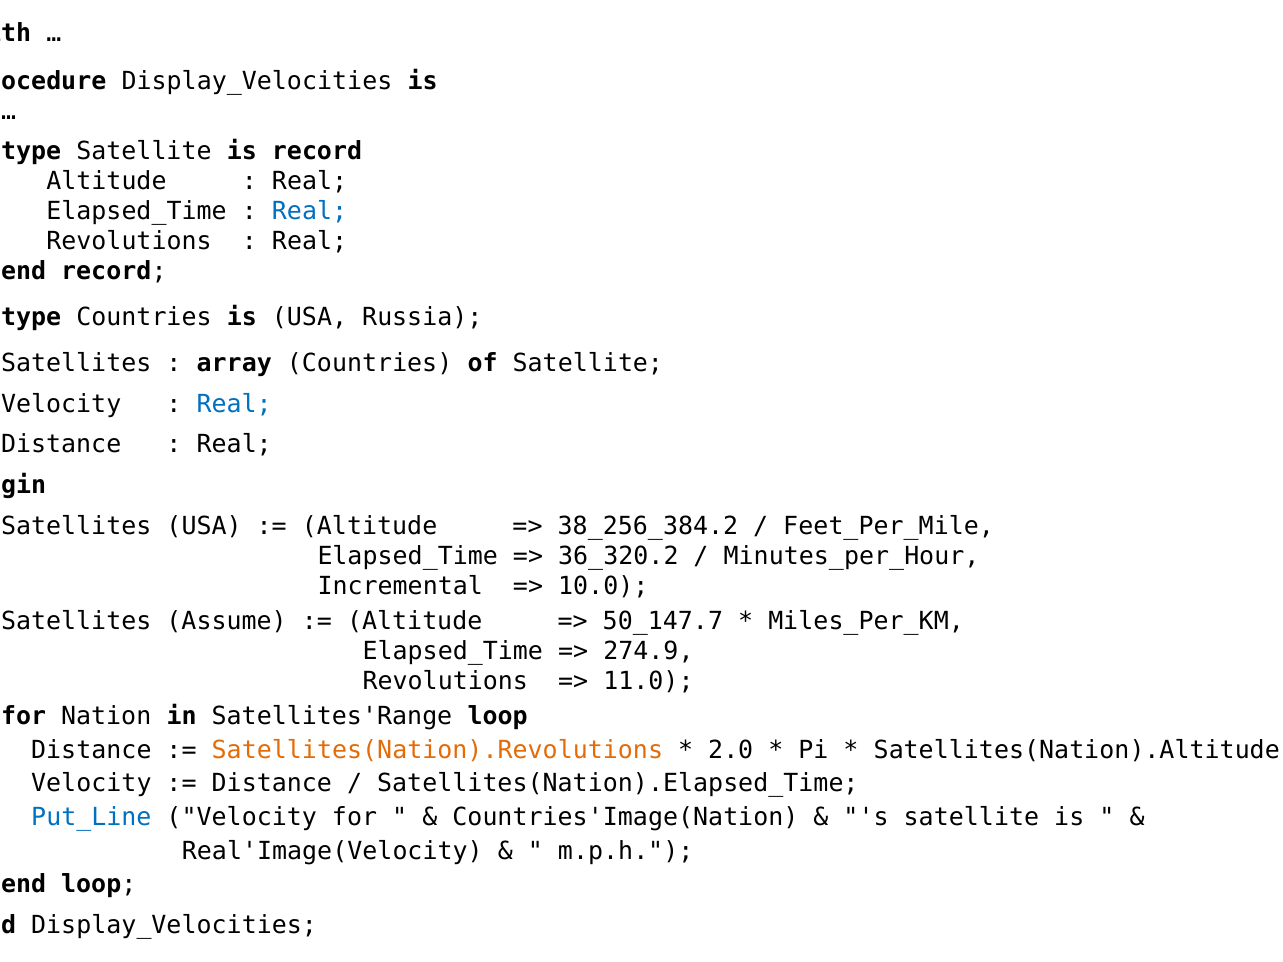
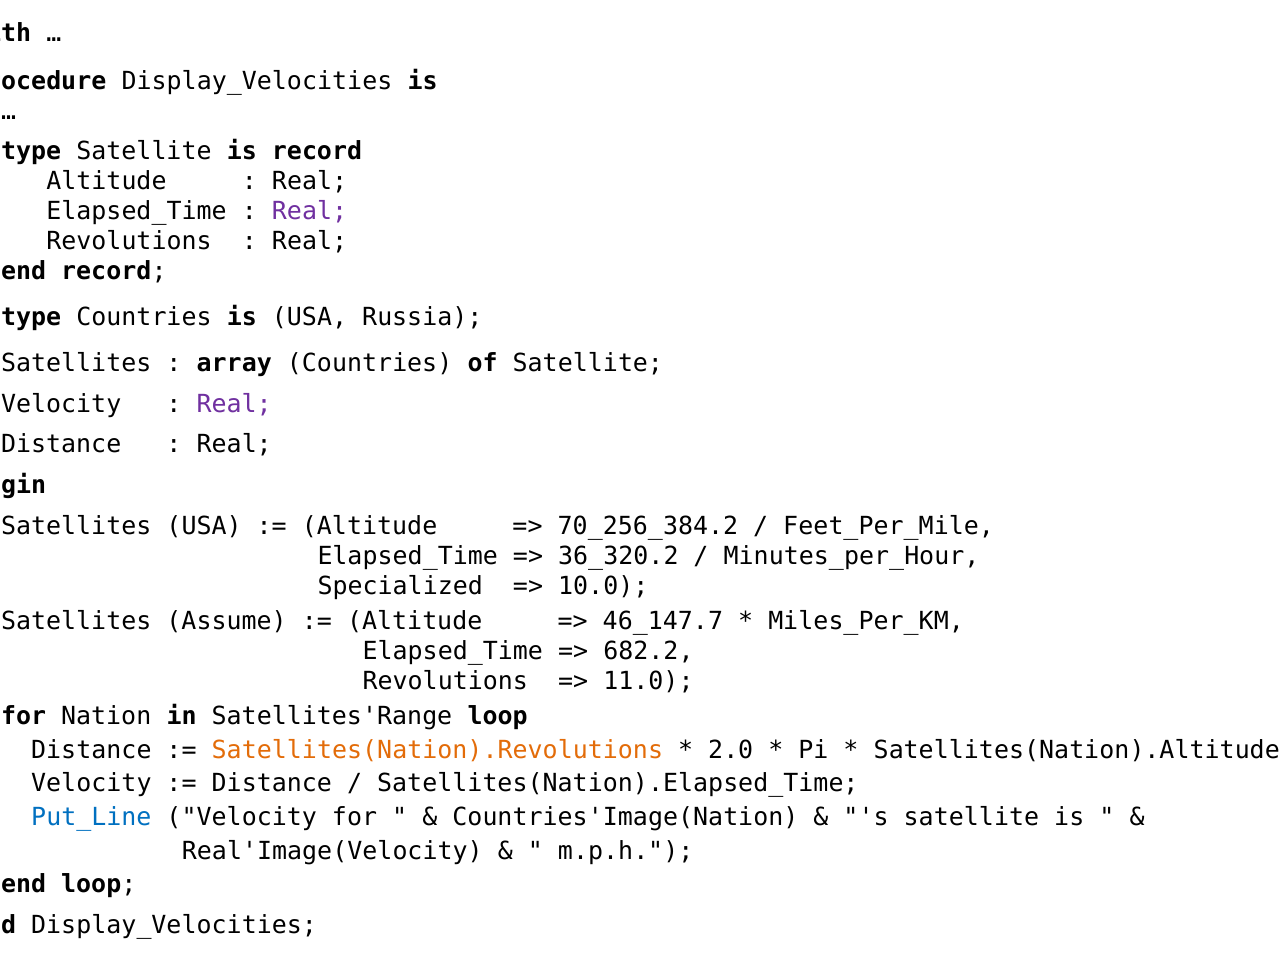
Real at (310, 211) colour: blue -> purple
Real at (234, 404) colour: blue -> purple
38_256_384.2: 38_256_384.2 -> 70_256_384.2
Incremental: Incremental -> Specialized
50_147.7: 50_147.7 -> 46_147.7
274.9: 274.9 -> 682.2
